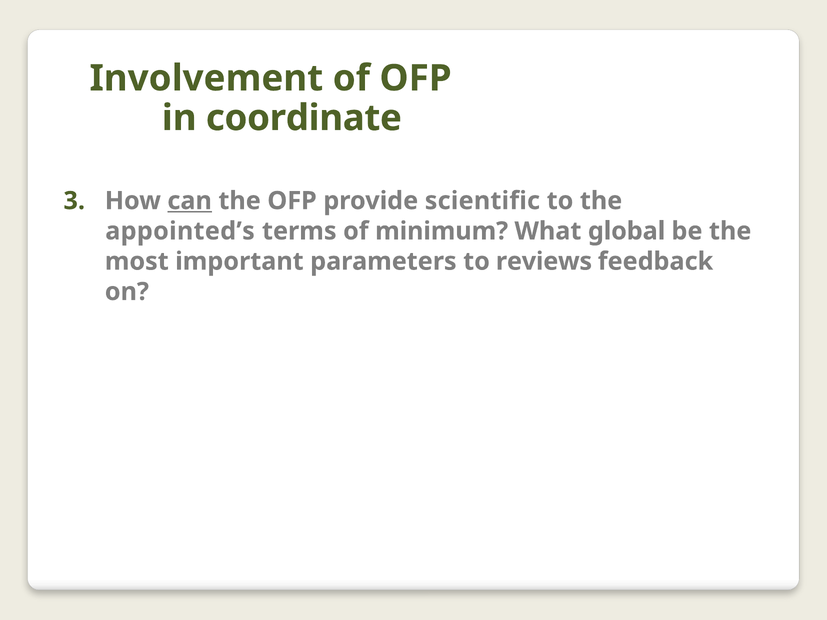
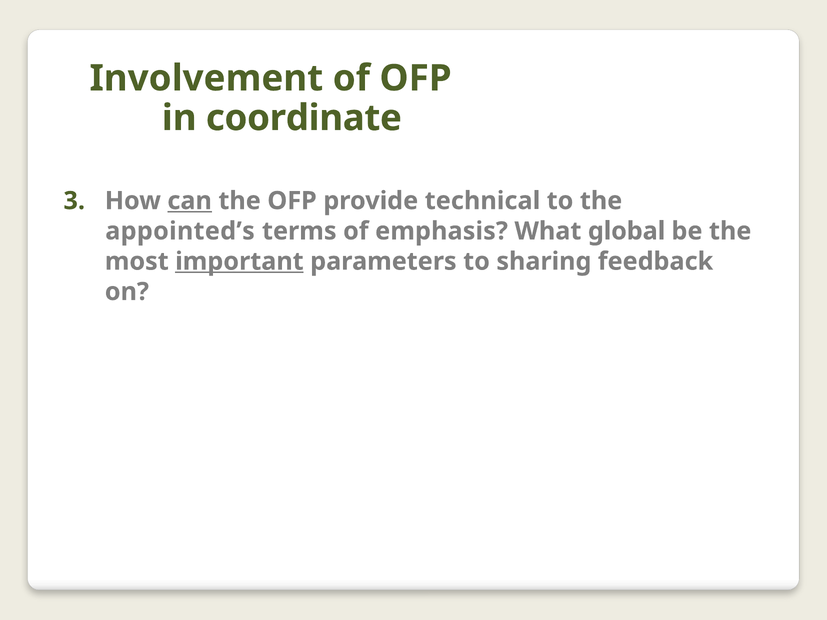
scientific: scientific -> technical
minimum: minimum -> emphasis
important underline: none -> present
reviews: reviews -> sharing
